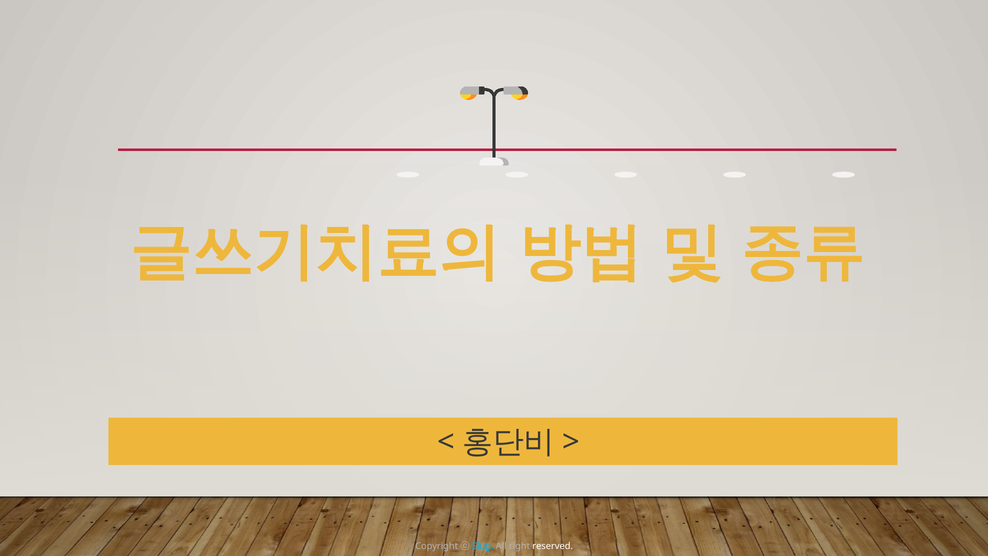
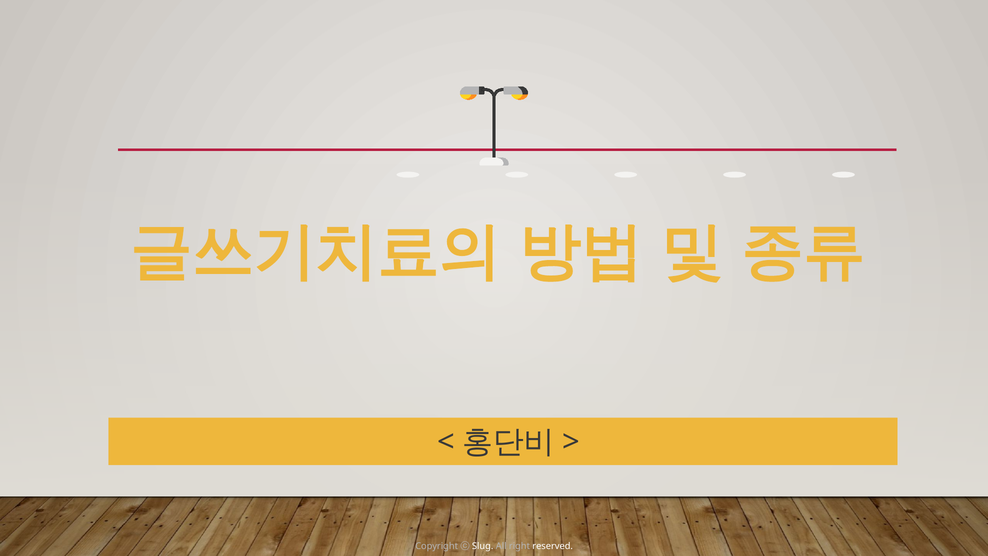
Slug colour: light blue -> white
